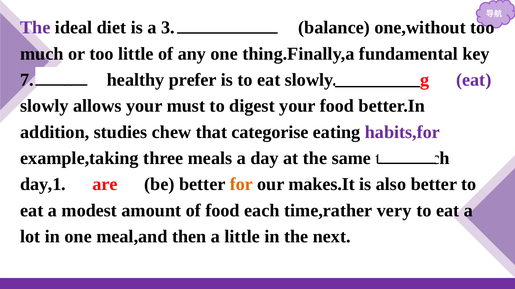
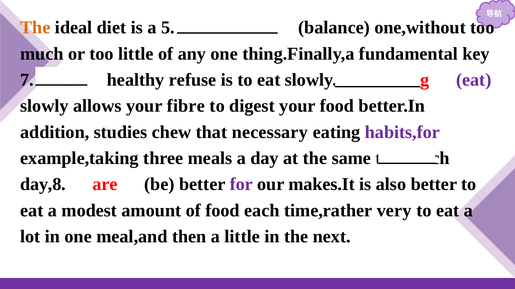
The at (35, 28) colour: purple -> orange
3: 3 -> 5
prefer: prefer -> refuse
must: must -> fibre
categorise: categorise -> necessary
day,1: day,1 -> day,8
for colour: orange -> purple
